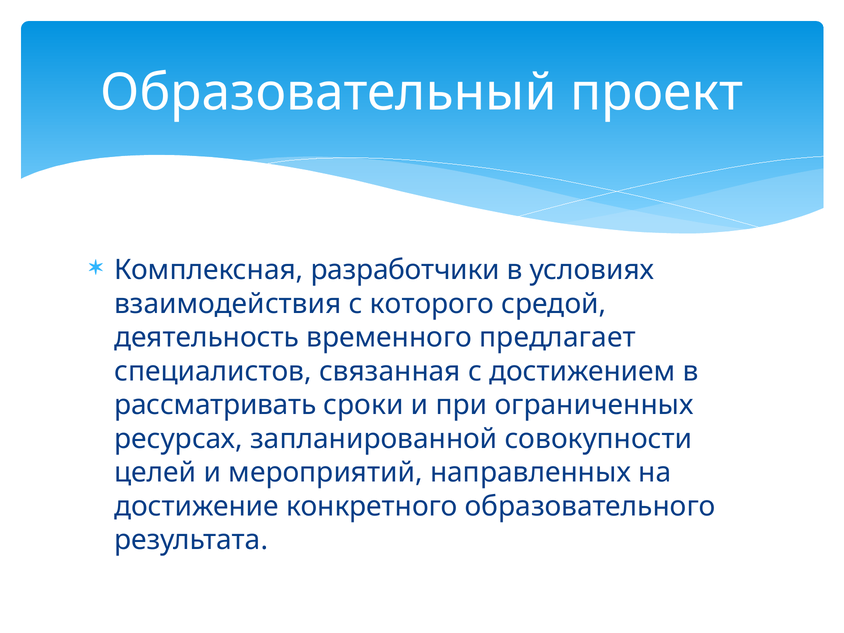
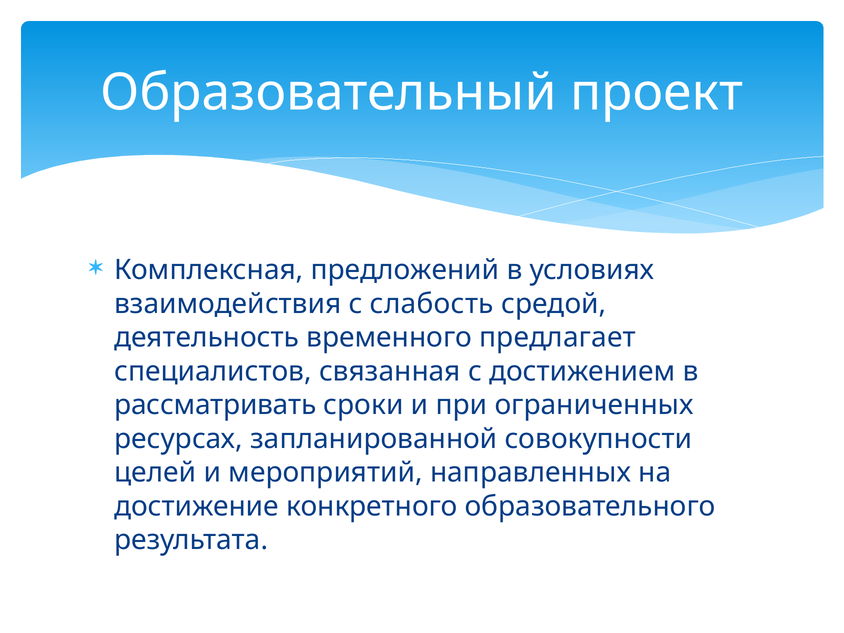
разработчики: разработчики -> предложений
которого: которого -> слабость
